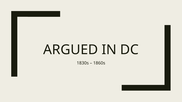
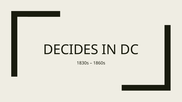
ARGUED: ARGUED -> DECIDES
